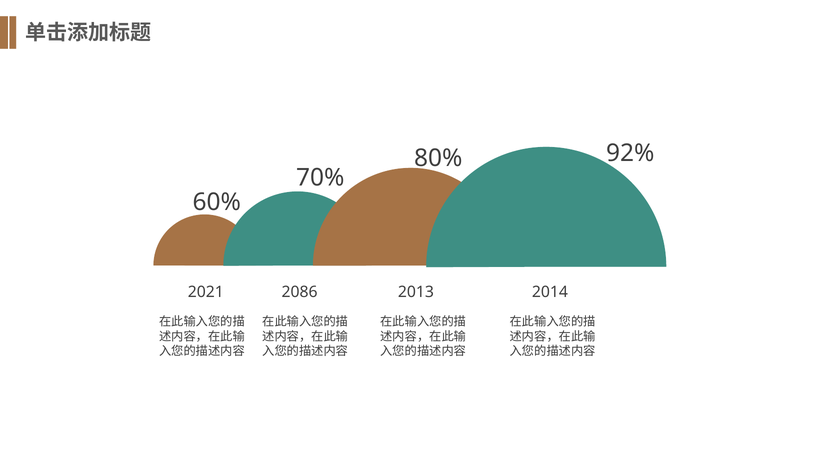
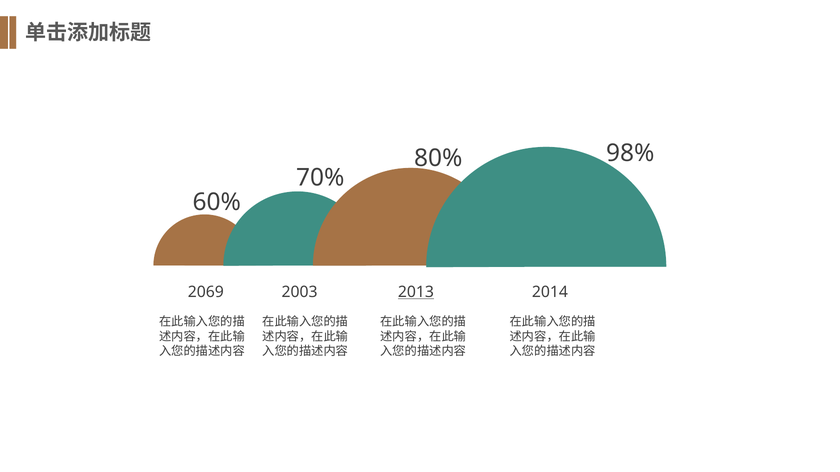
92%: 92% -> 98%
2021: 2021 -> 2069
2086: 2086 -> 2003
2013 underline: none -> present
